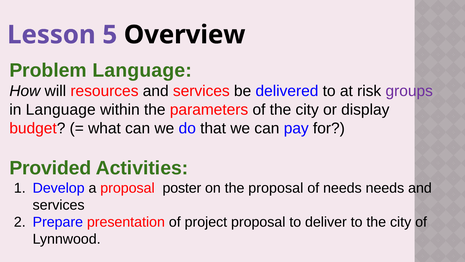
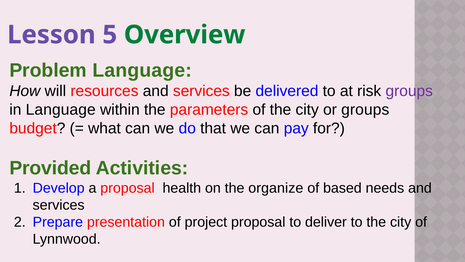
Overview colour: black -> green
or display: display -> groups
poster: poster -> health
the proposal: proposal -> organize
of needs: needs -> based
